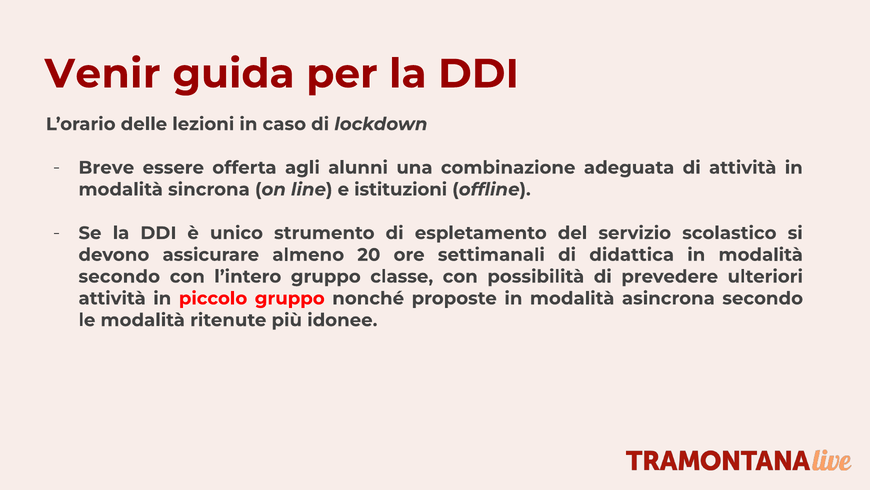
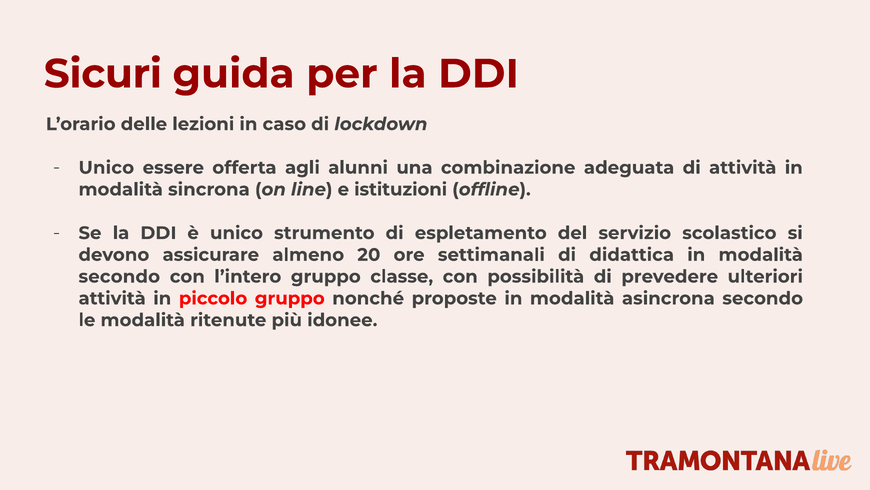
Venir: Venir -> Sicuri
Breve at (106, 167): Breve -> Unico
